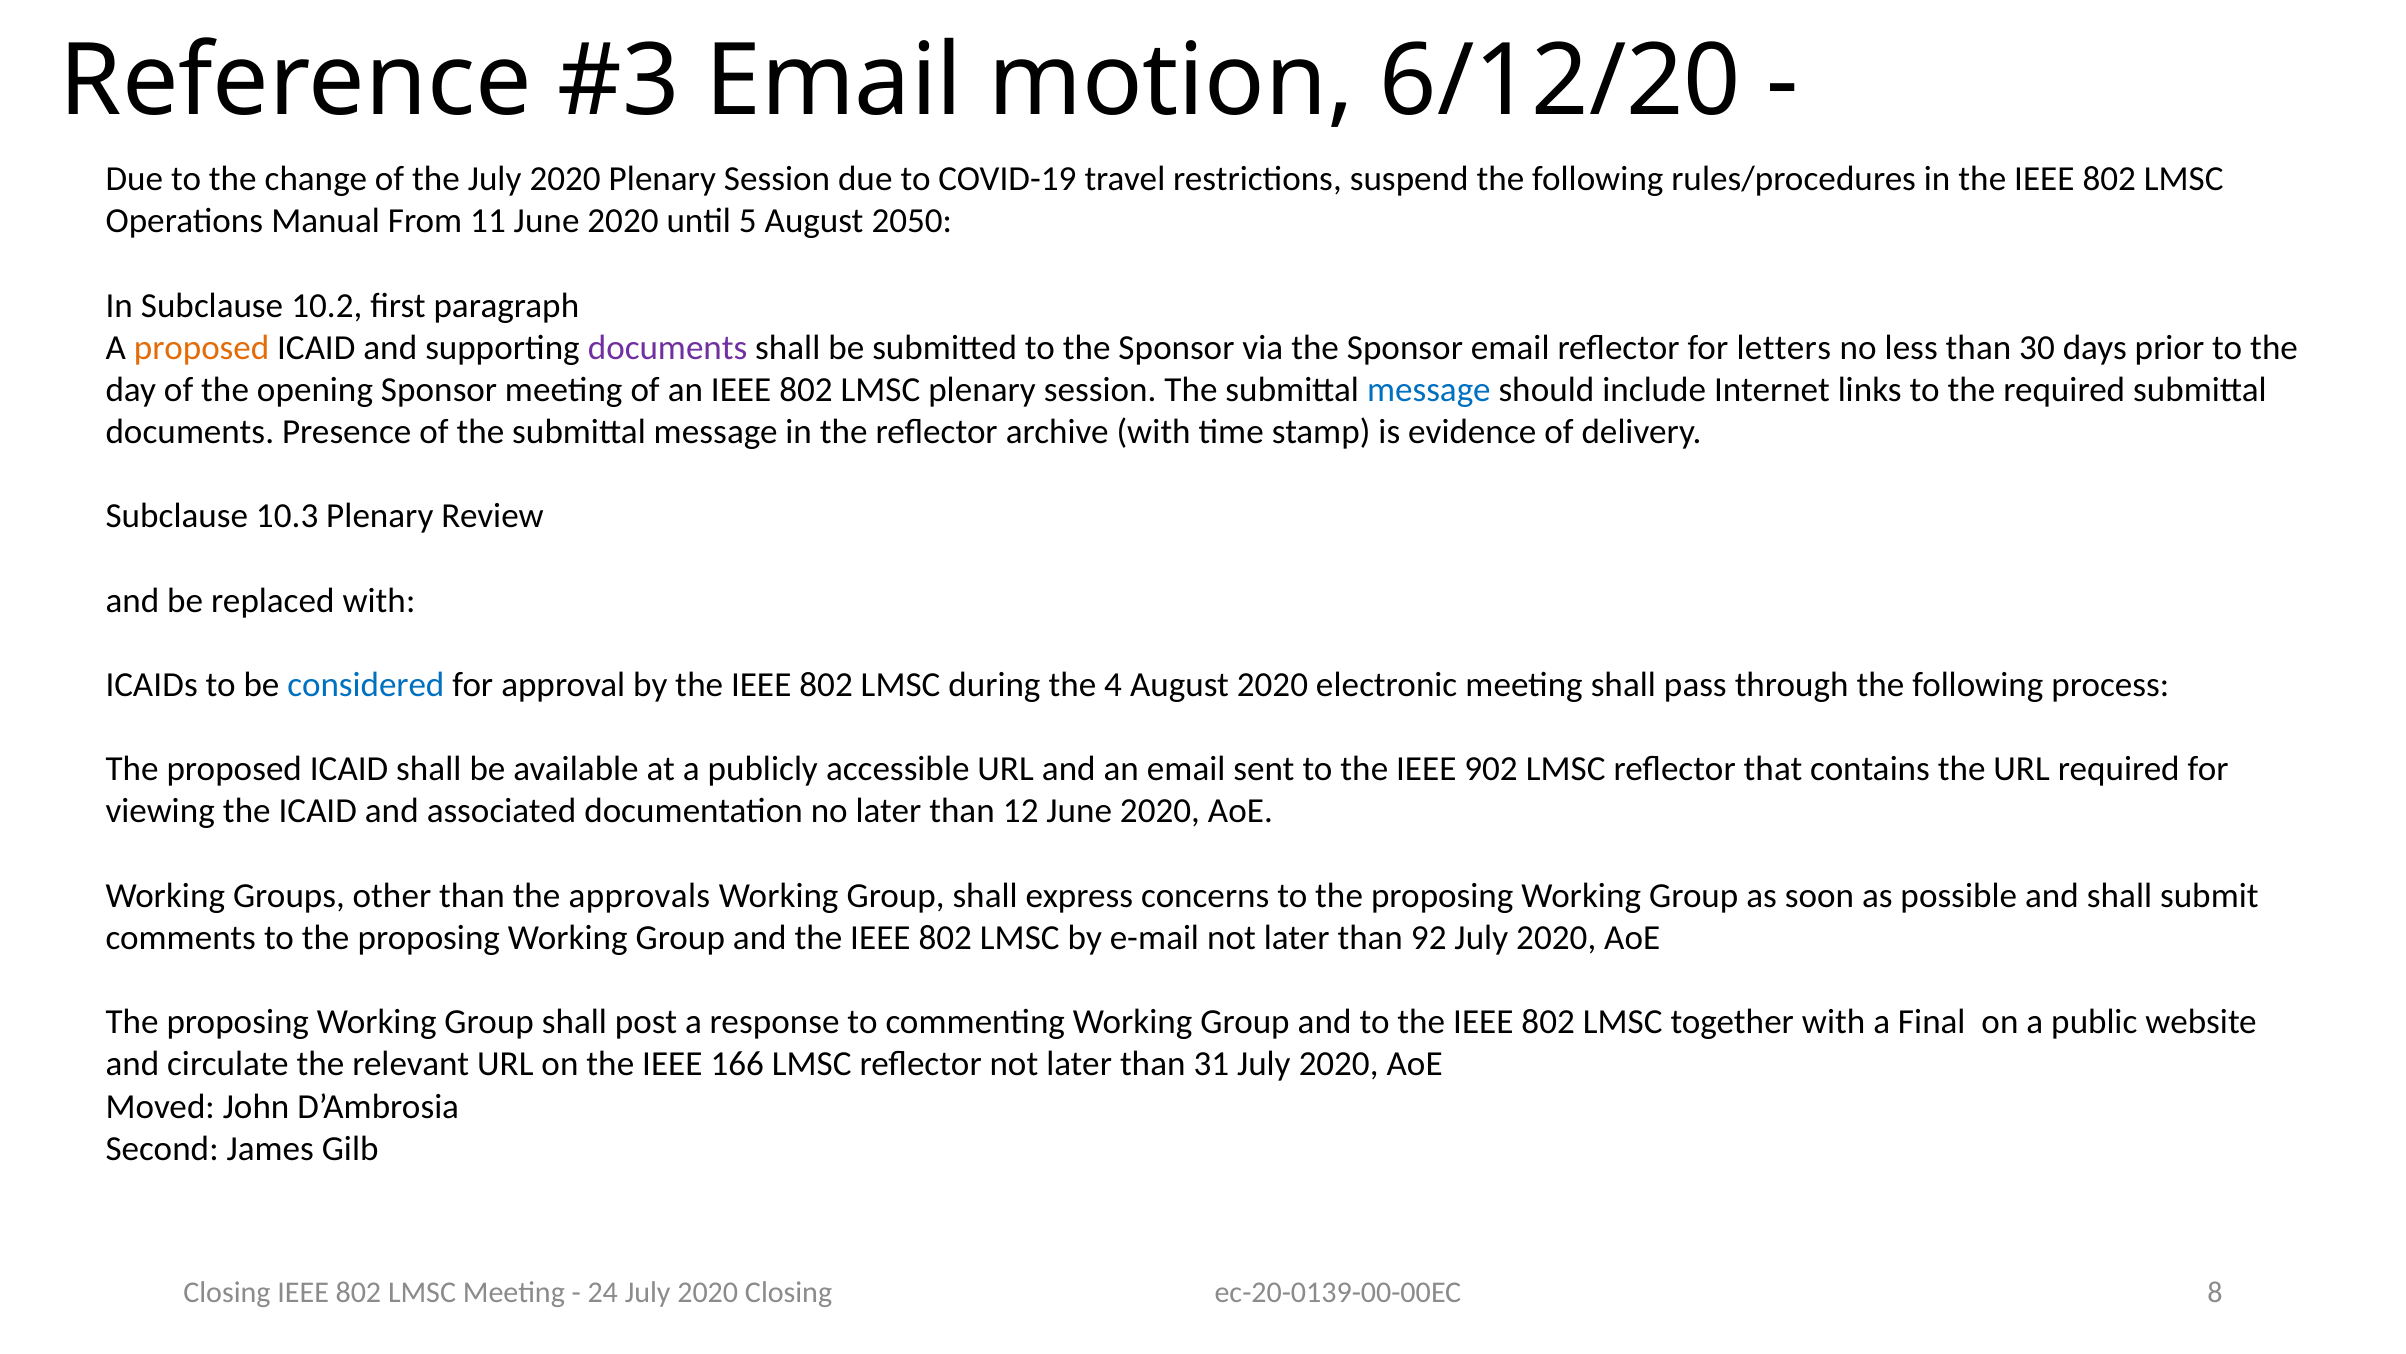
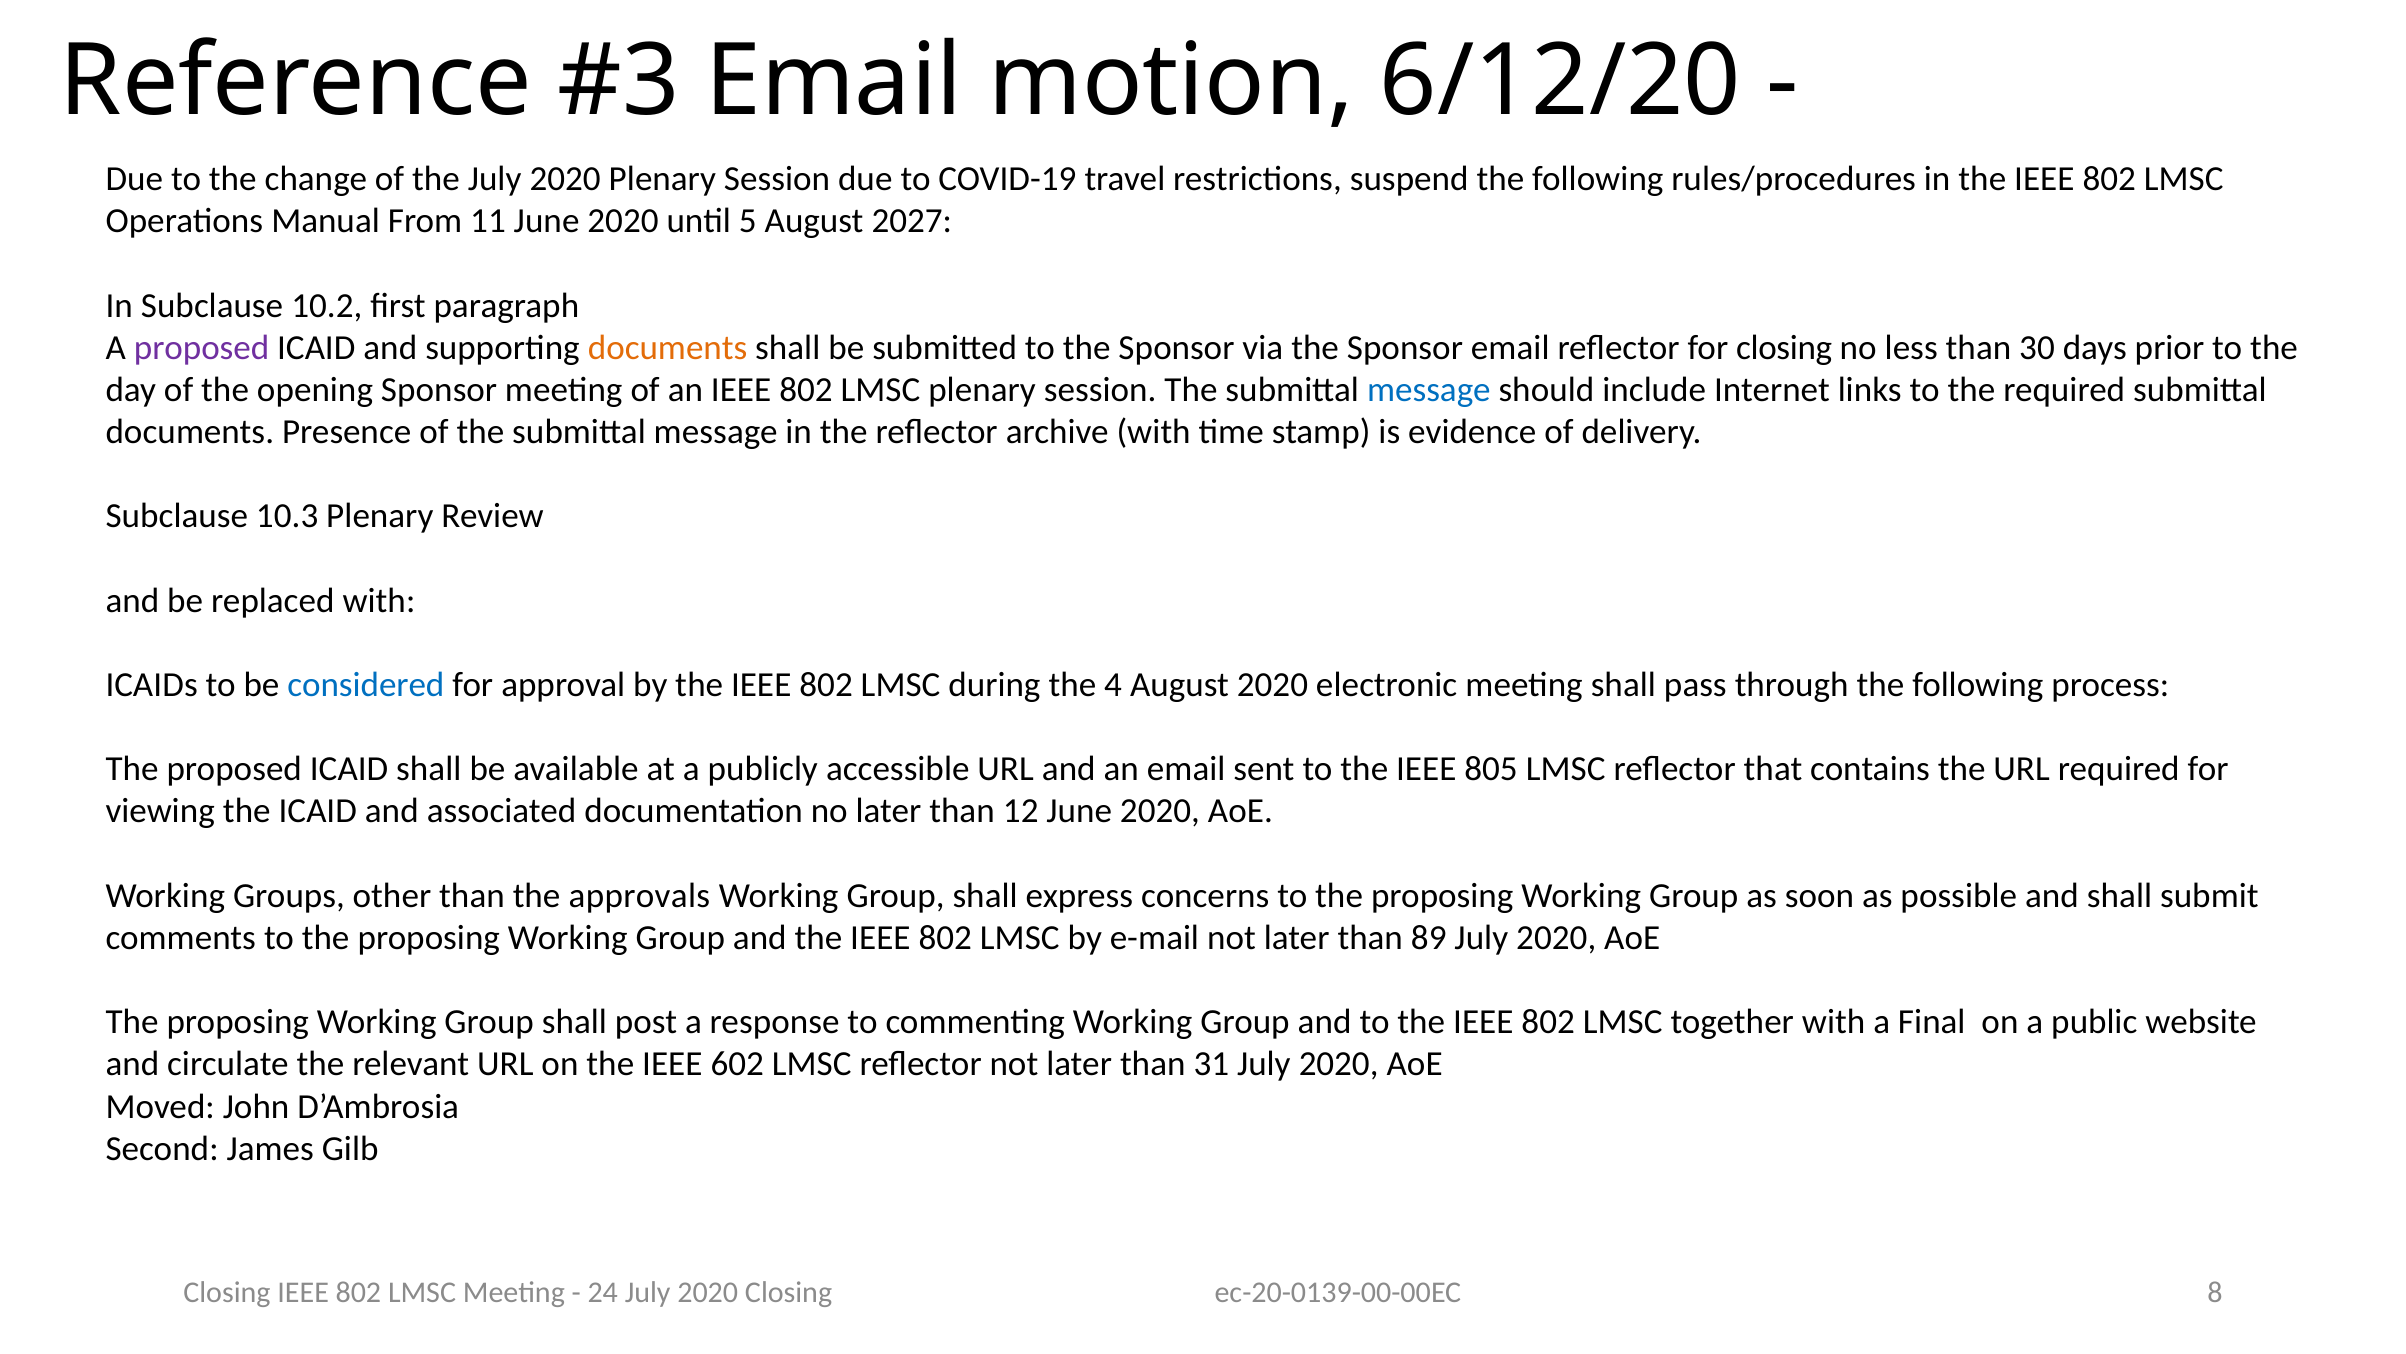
2050: 2050 -> 2027
proposed at (202, 348) colour: orange -> purple
documents at (668, 348) colour: purple -> orange
for letters: letters -> closing
902: 902 -> 805
92: 92 -> 89
166: 166 -> 602
